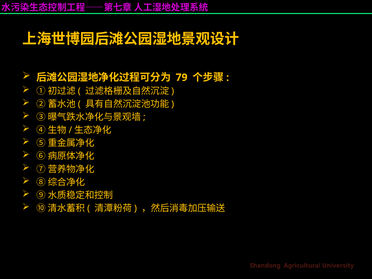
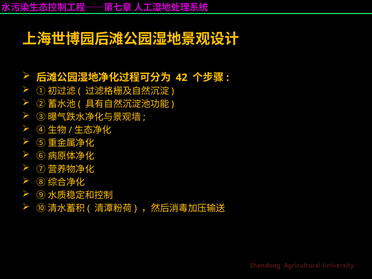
79: 79 -> 42
